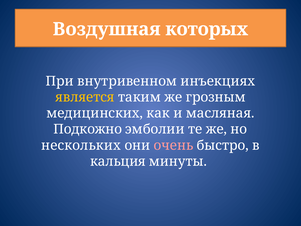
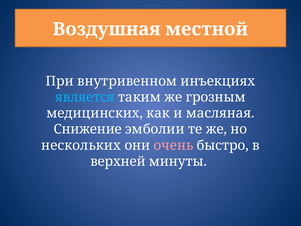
которых: которых -> местной
является colour: yellow -> light blue
Подкожно: Подкожно -> Снижение
кальция: кальция -> верхней
